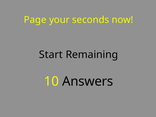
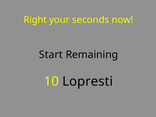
Page: Page -> Right
Answers: Answers -> Lopresti
